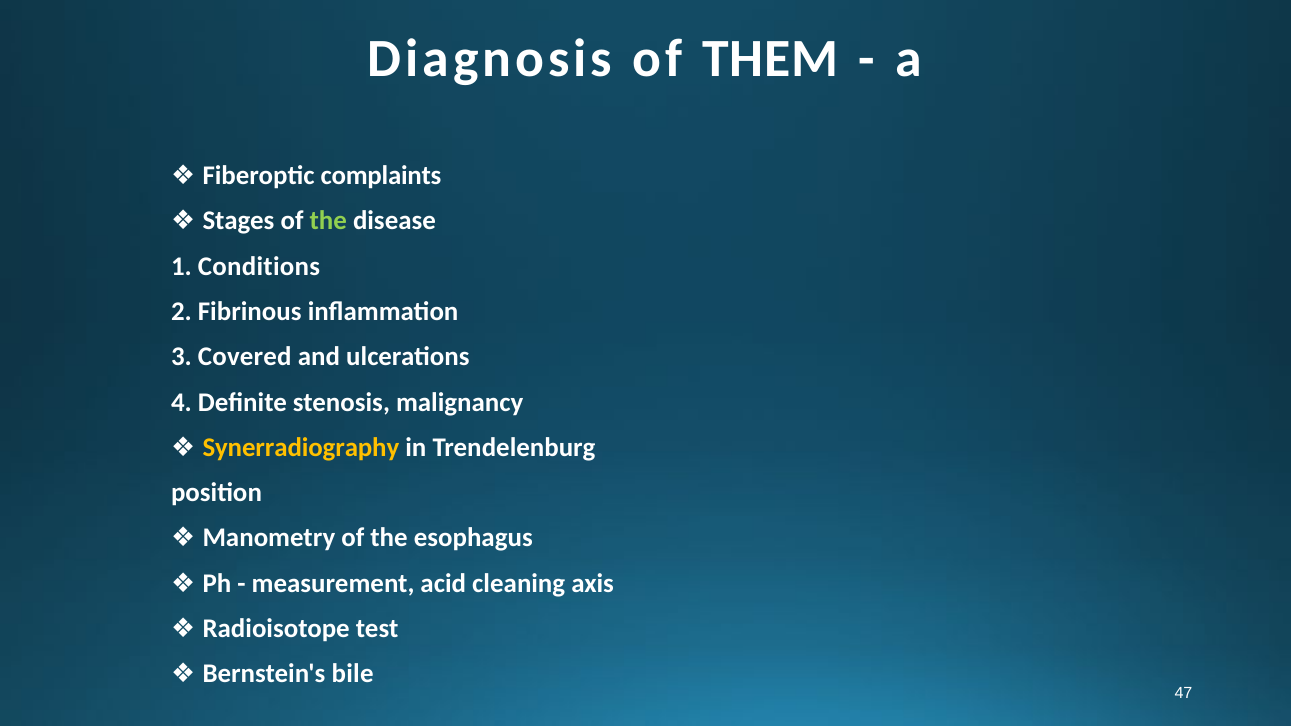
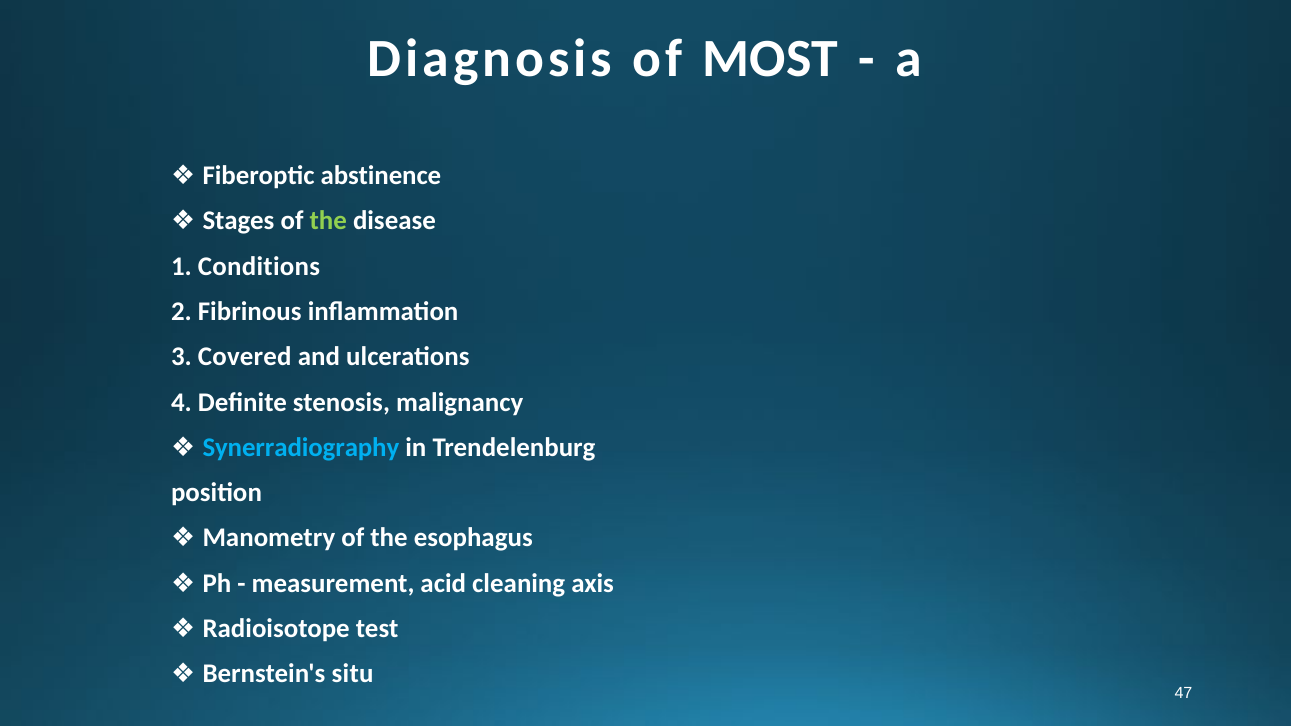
THEM: THEM -> MOST
complaints: complaints -> abstinence
Synerradiography colour: yellow -> light blue
bile: bile -> situ
